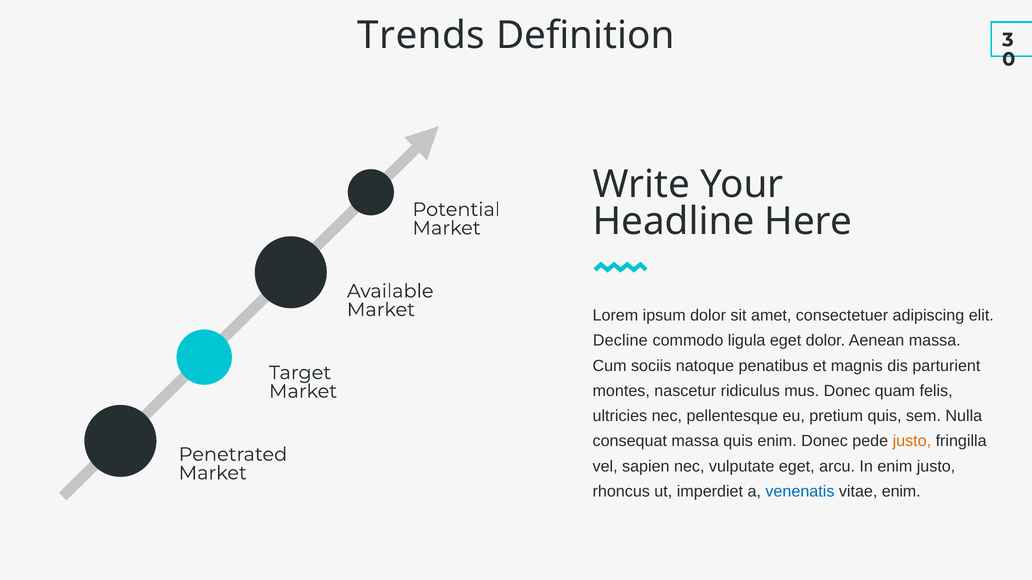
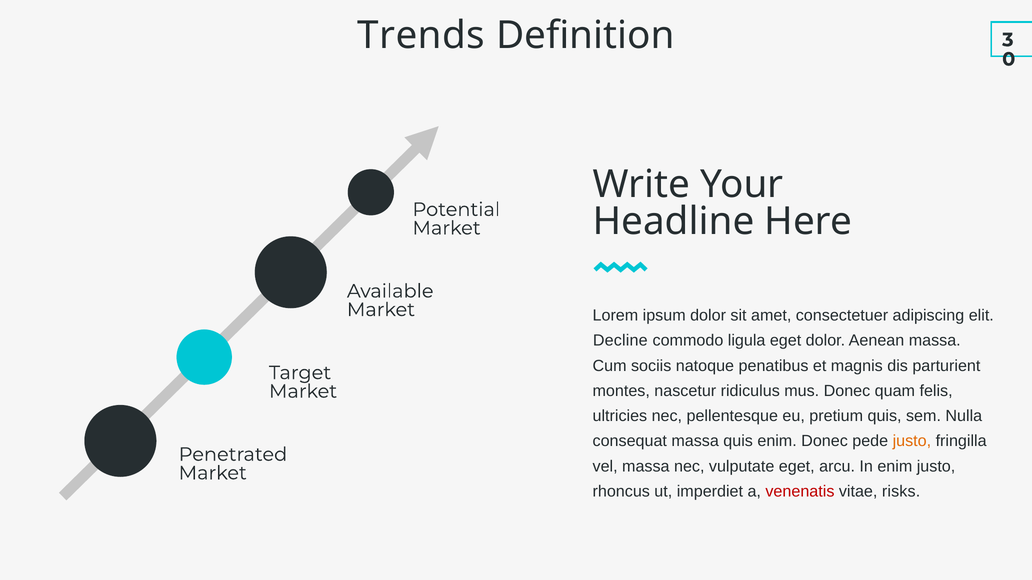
vel sapien: sapien -> massa
venenatis colour: blue -> red
vitae enim: enim -> risks
